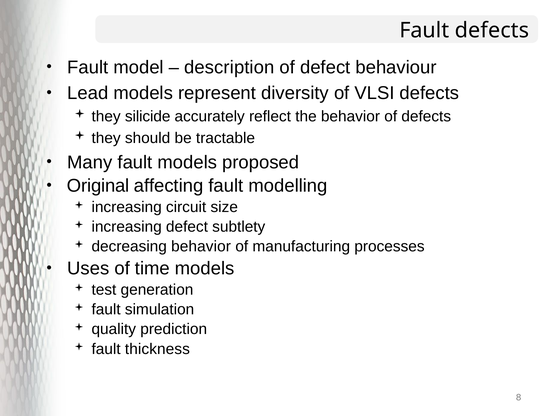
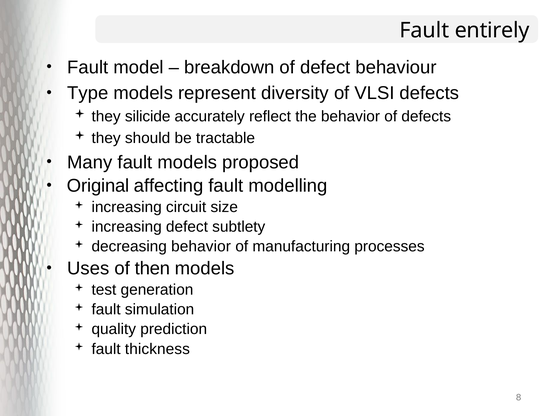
Fault defects: defects -> entirely
description: description -> breakdown
Lead: Lead -> Type
time: time -> then
